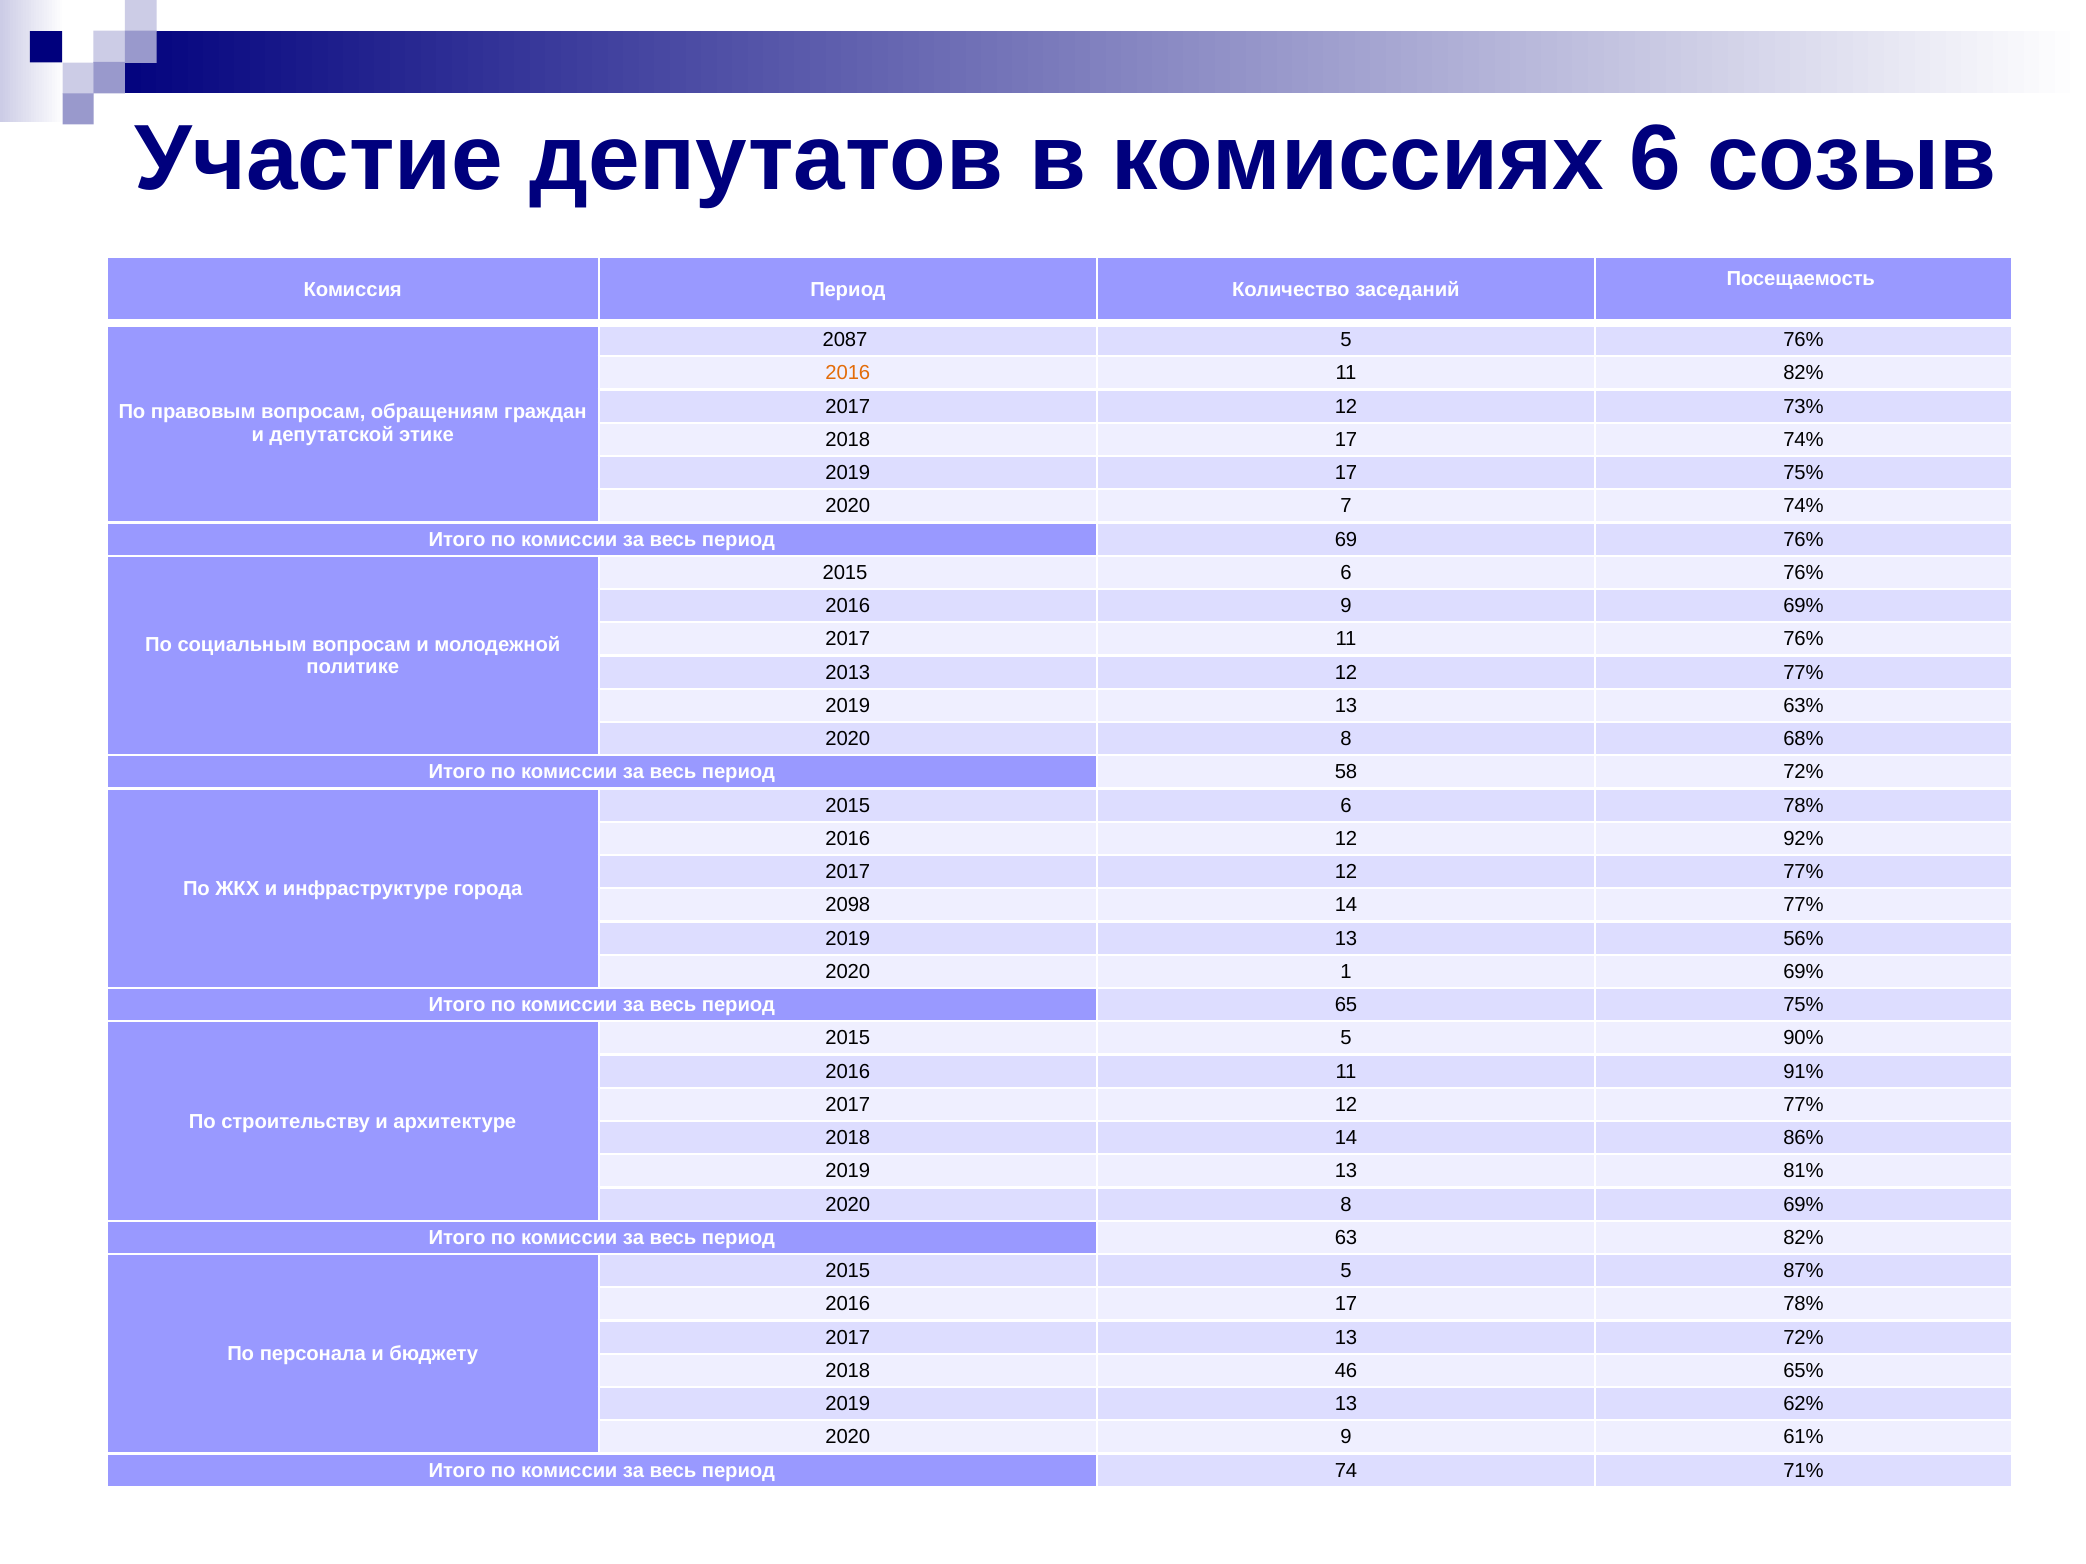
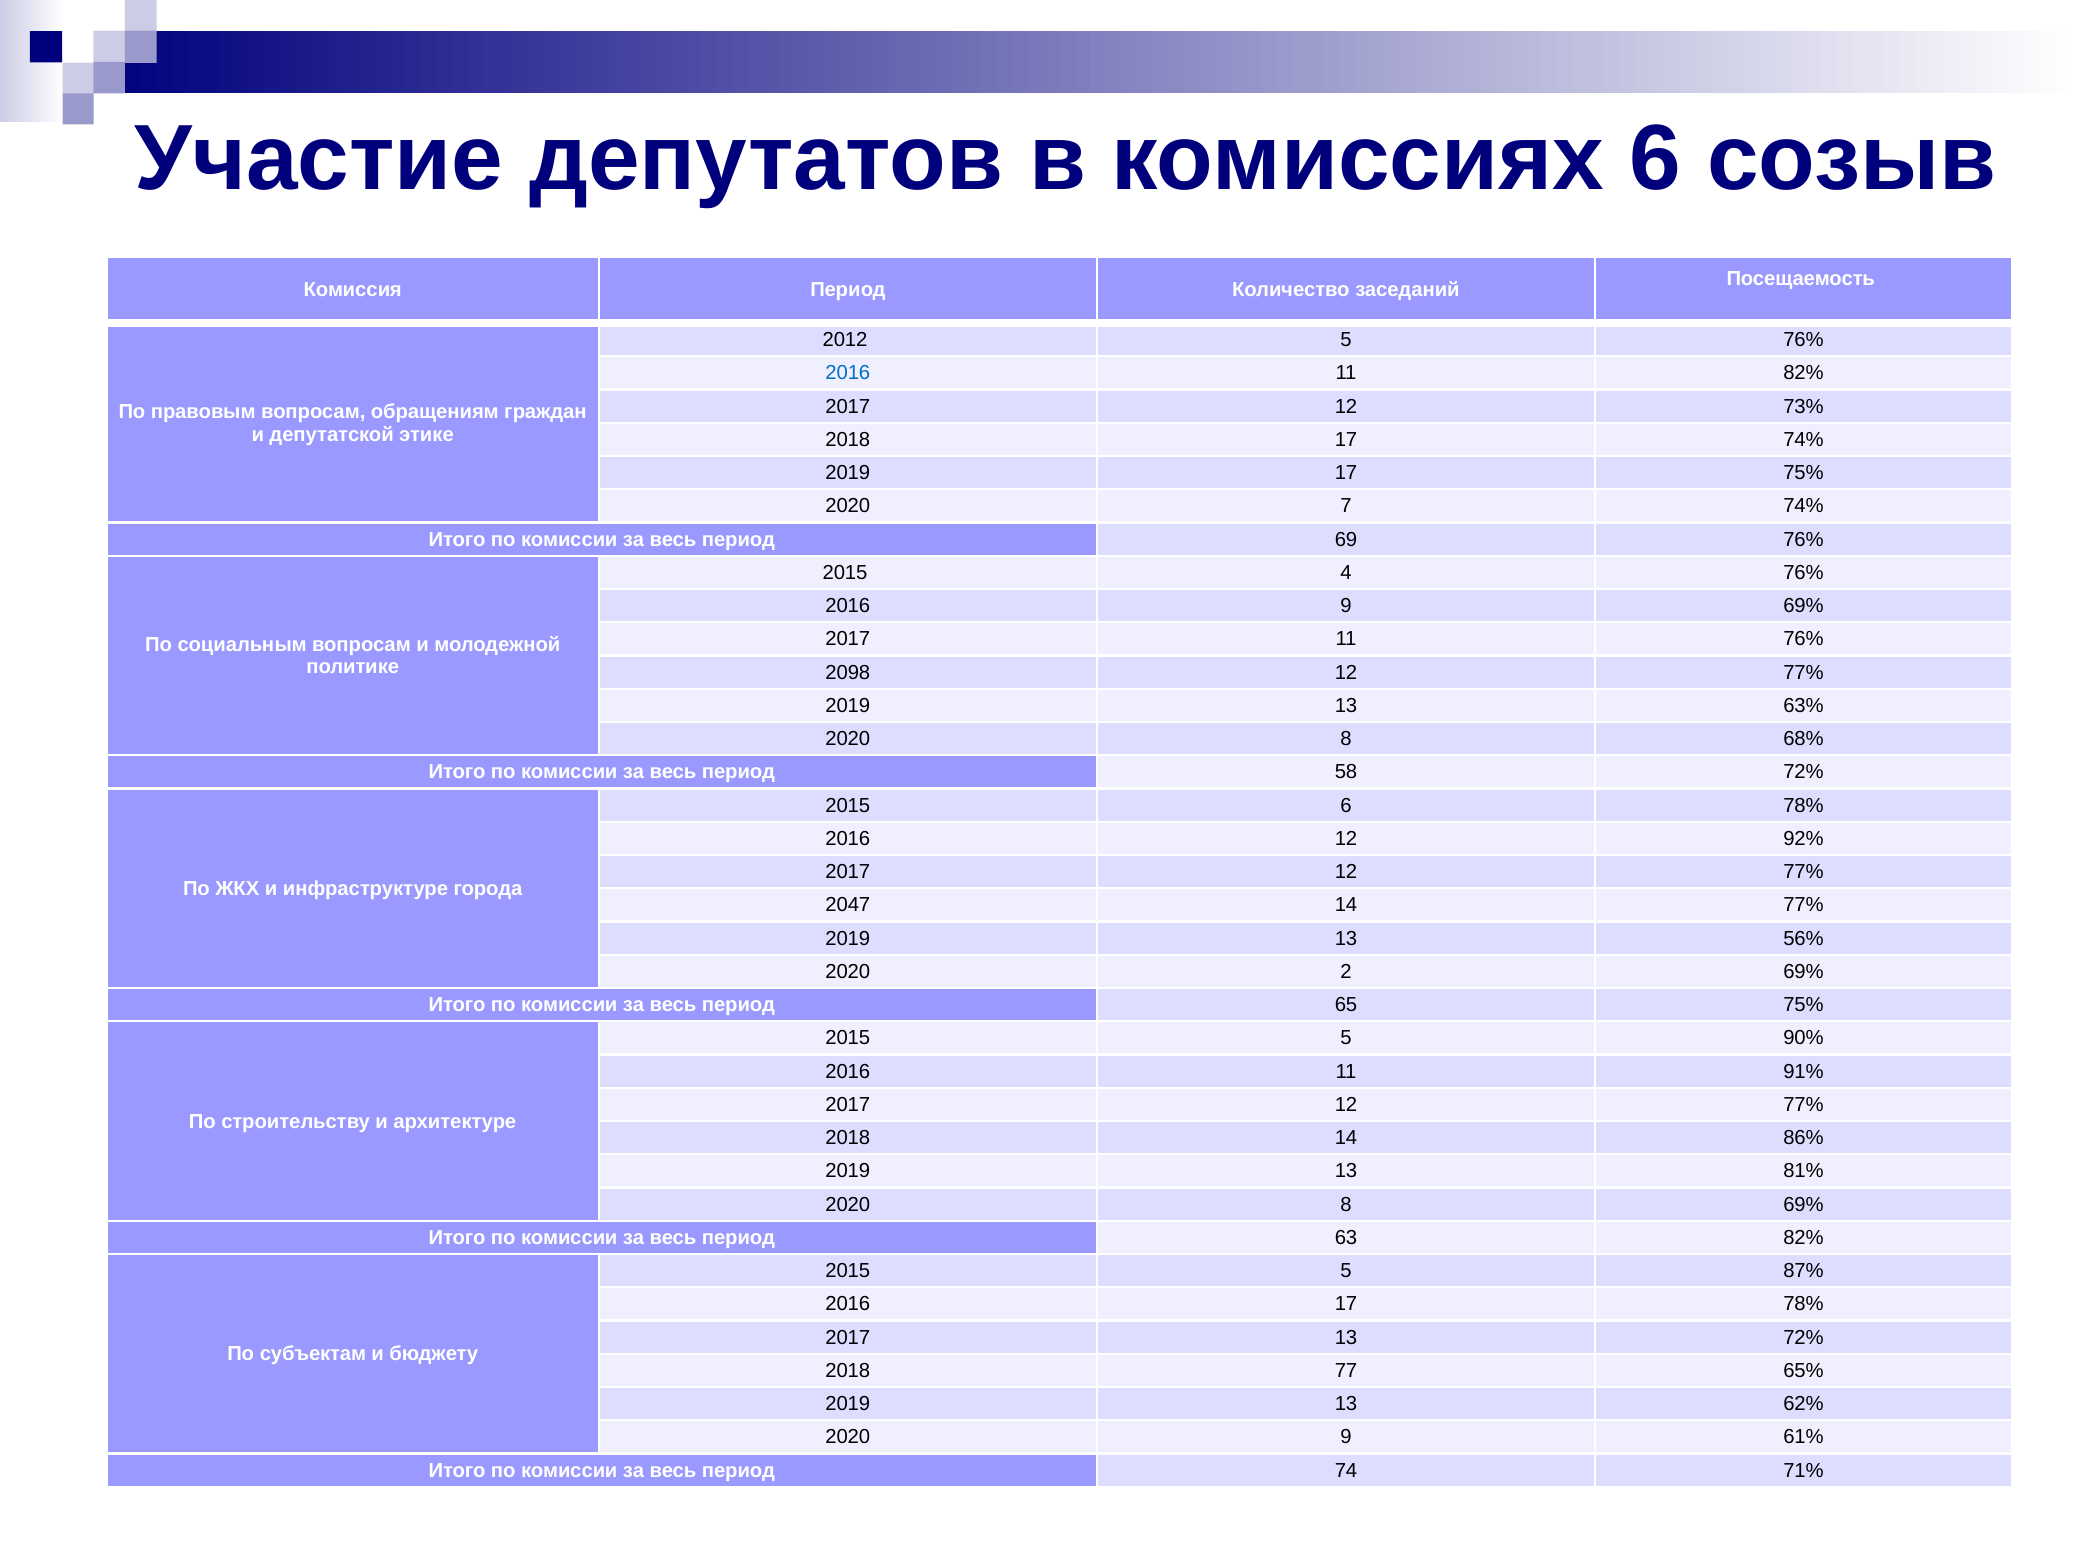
2087: 2087 -> 2012
2016 at (848, 373) colour: orange -> blue
6 at (1346, 573): 6 -> 4
2013: 2013 -> 2098
2098: 2098 -> 2047
1: 1 -> 2
персонала: персонала -> субъектам
46: 46 -> 77
